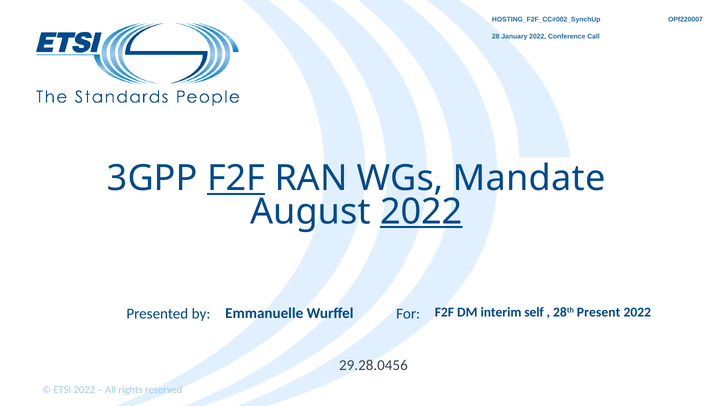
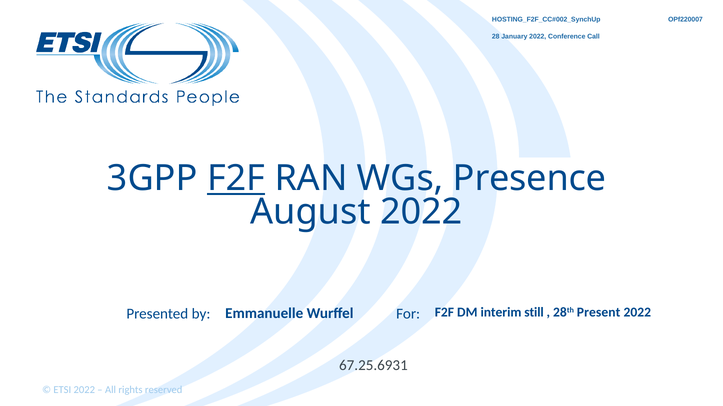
Mandate: Mandate -> Presence
2022 at (421, 212) underline: present -> none
self: self -> still
29.28.0456: 29.28.0456 -> 67.25.6931
